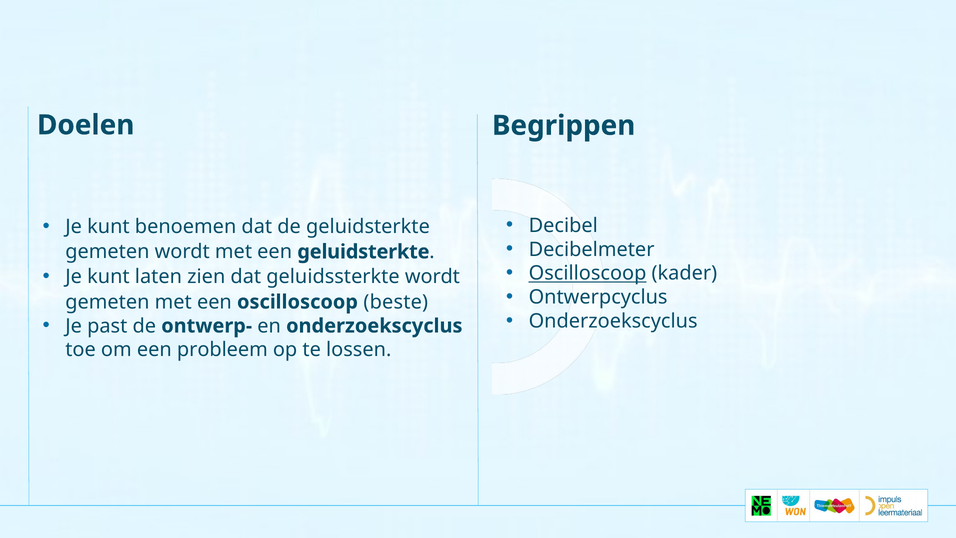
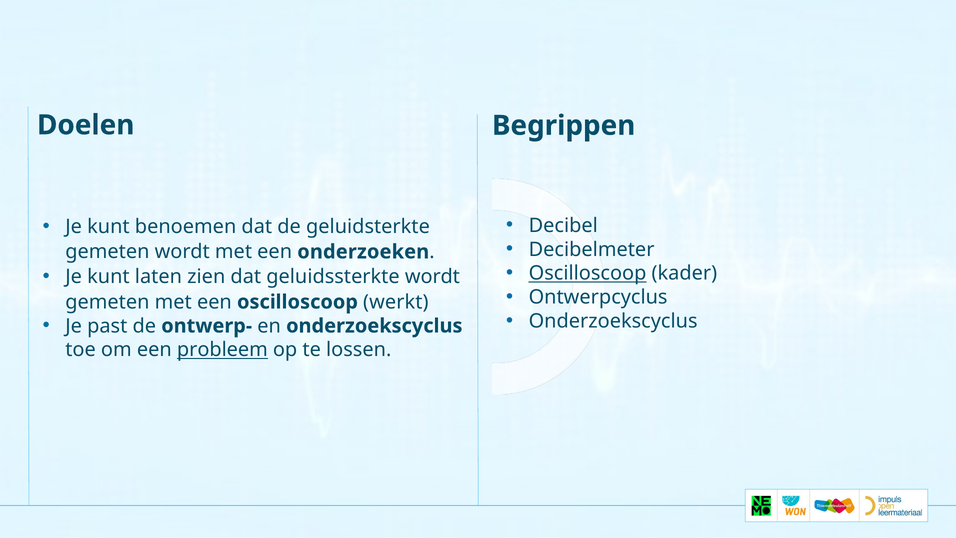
een geluidsterkte: geluidsterkte -> onderzoeken
beste: beste -> werkt
probleem underline: none -> present
